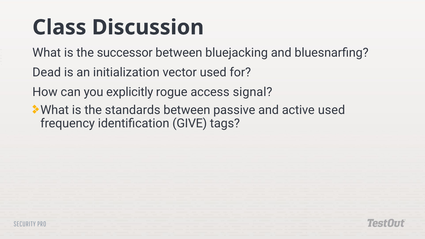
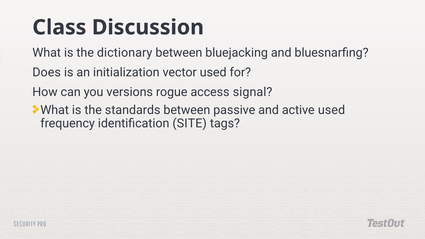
successor: successor -> dictionary
Dead: Dead -> Does
explicitly: explicitly -> versions
GIVE: GIVE -> SITE
